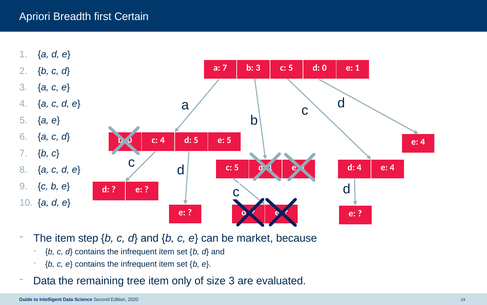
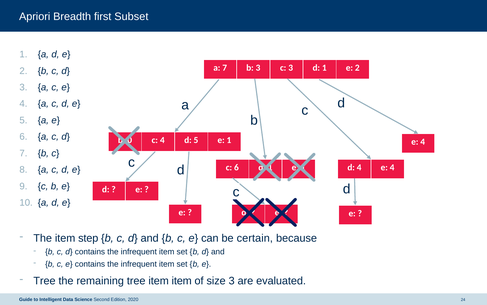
Certain: Certain -> Subset
3 c 5: 5 -> 3
0 at (324, 68): 0 -> 1
1 at (357, 68): 1 -> 2
5 e 5: 5 -> 1
5 at (236, 167): 5 -> 6
market: market -> certain
Data at (44, 280): Data -> Tree
item only: only -> item
